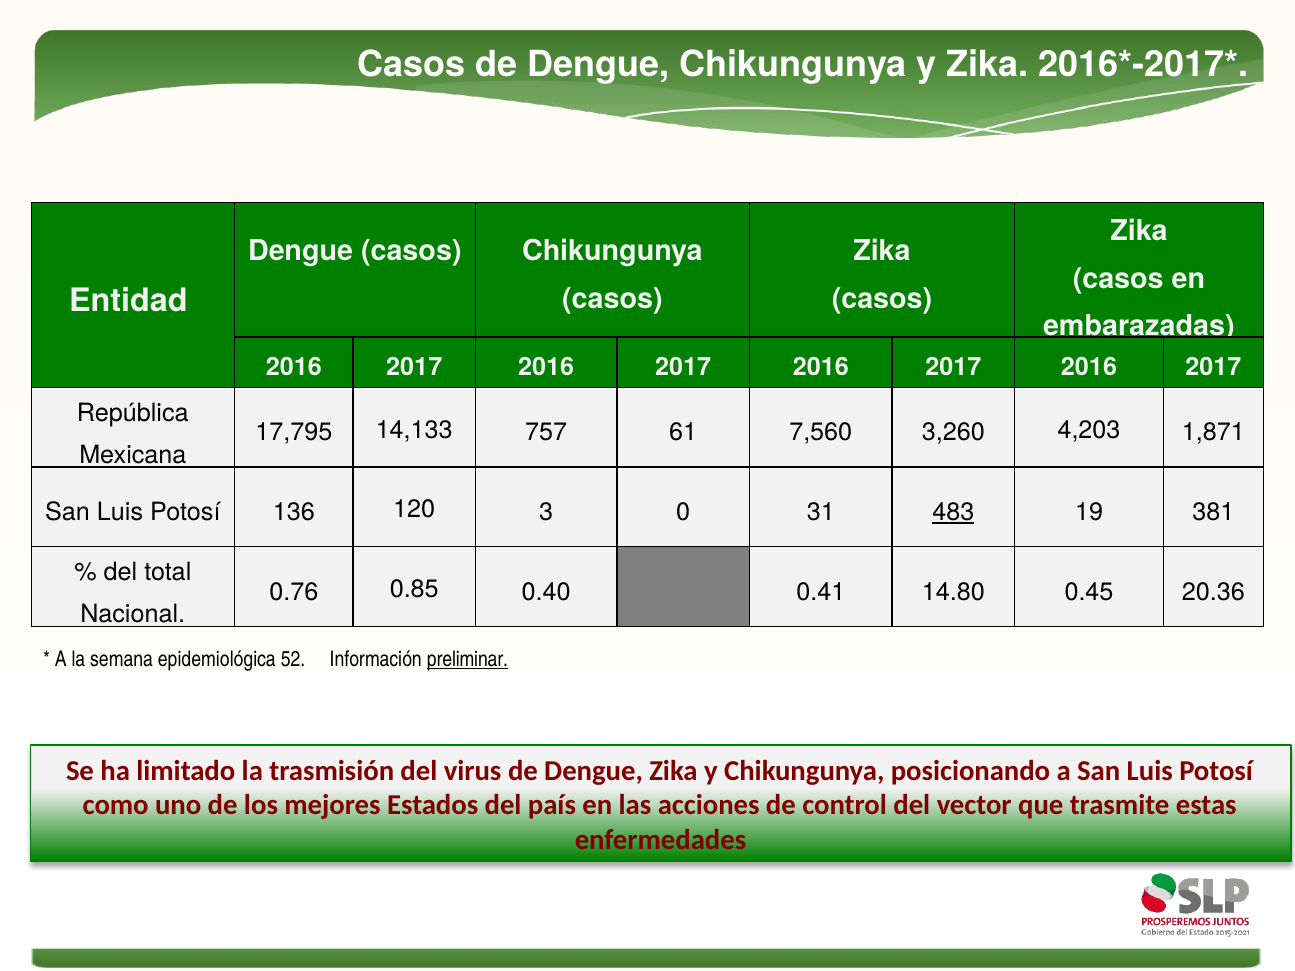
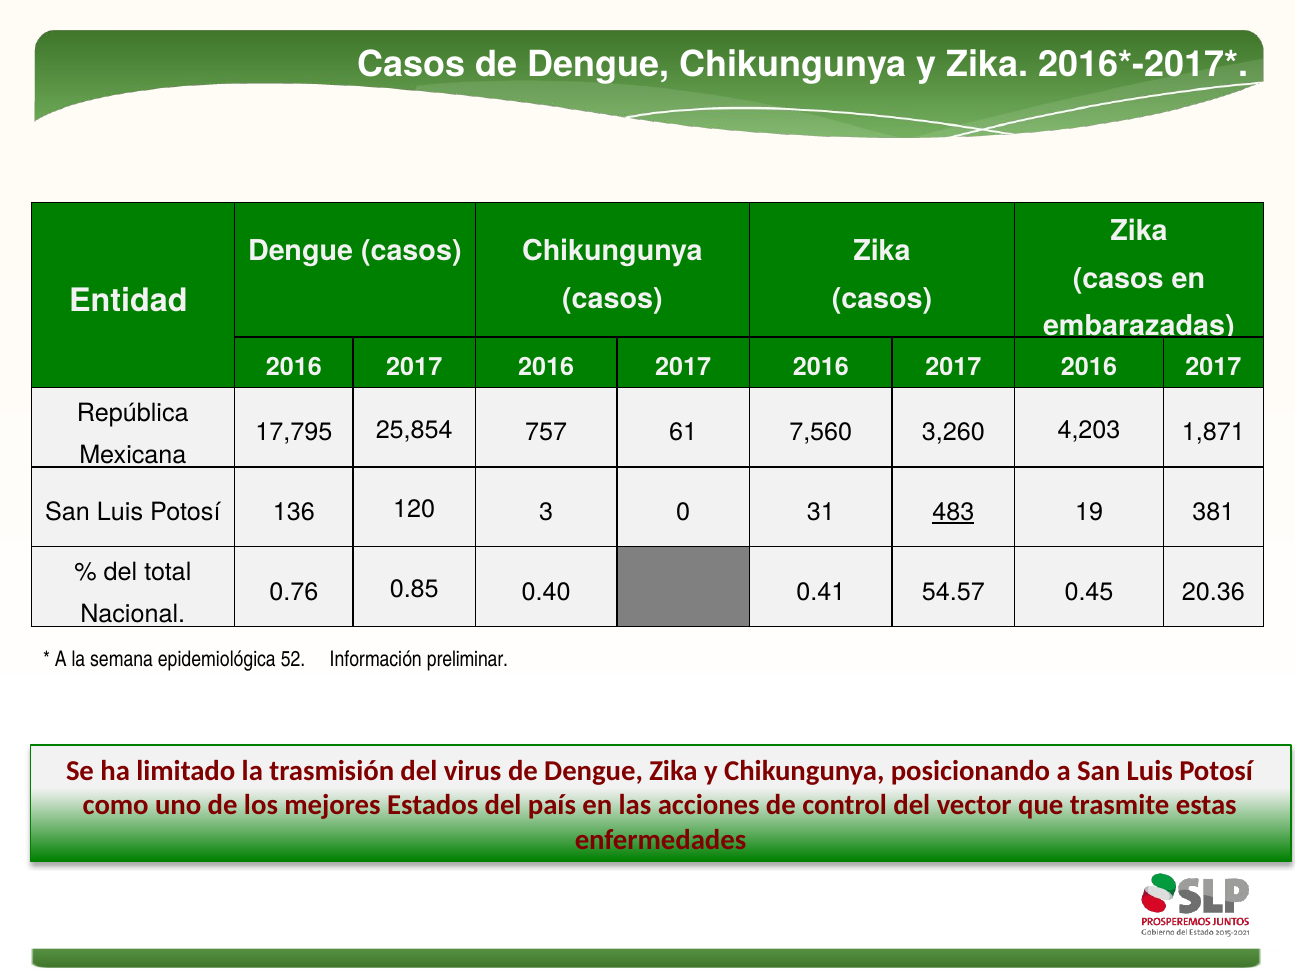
14,133: 14,133 -> 25,854
14.80: 14.80 -> 54.57
preliminar underline: present -> none
